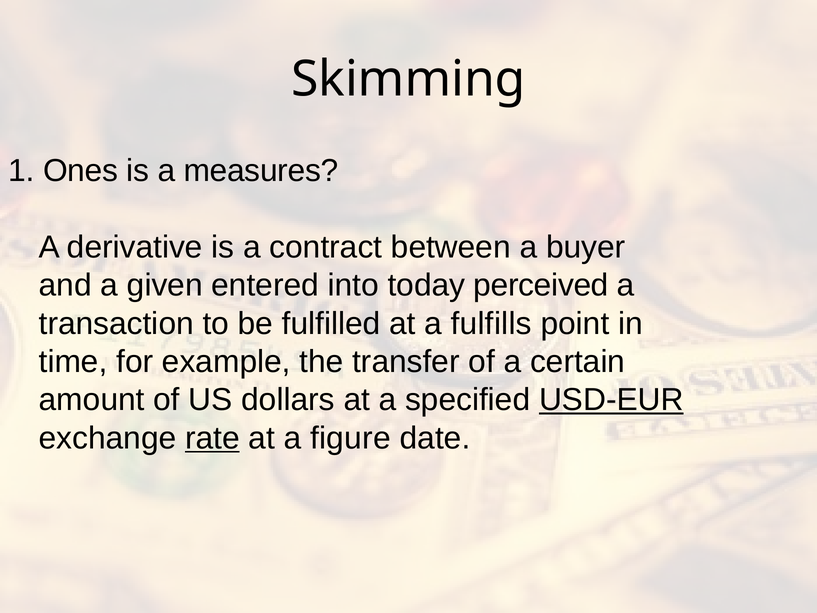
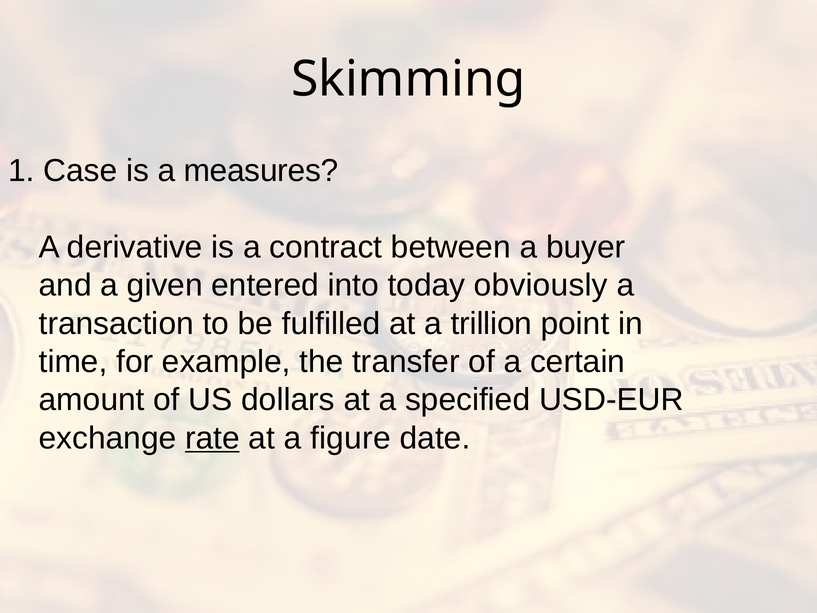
Ones: Ones -> Case
perceived: perceived -> obviously
fulfills: fulfills -> trillion
USD-EUR underline: present -> none
